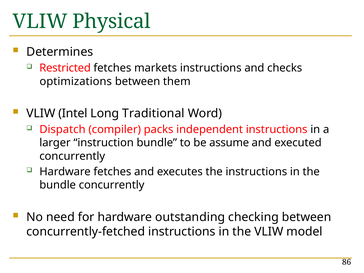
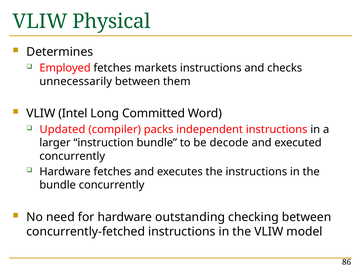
Restricted: Restricted -> Employed
optimizations: optimizations -> unnecessarily
Traditional: Traditional -> Committed
Dispatch: Dispatch -> Updated
assume: assume -> decode
